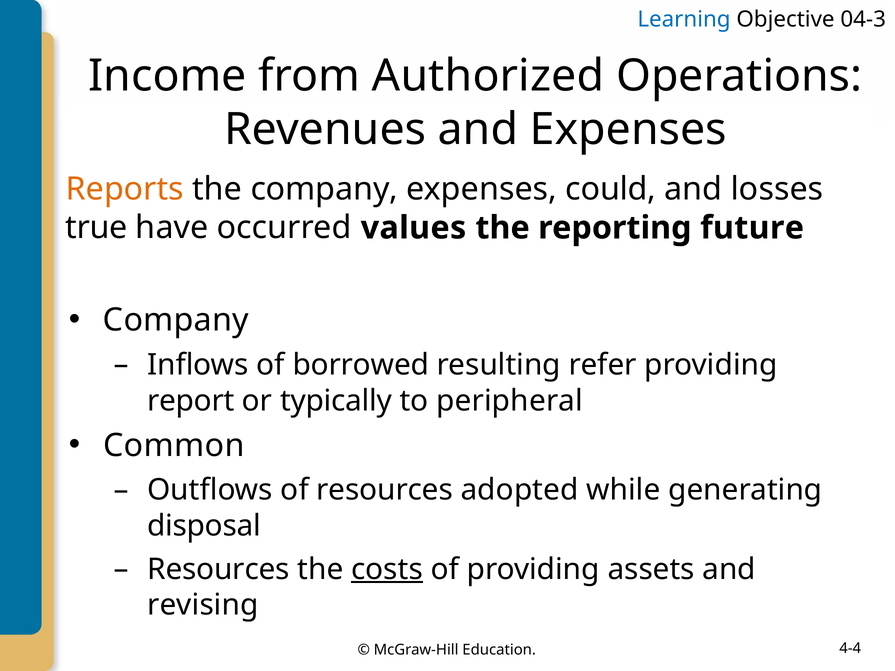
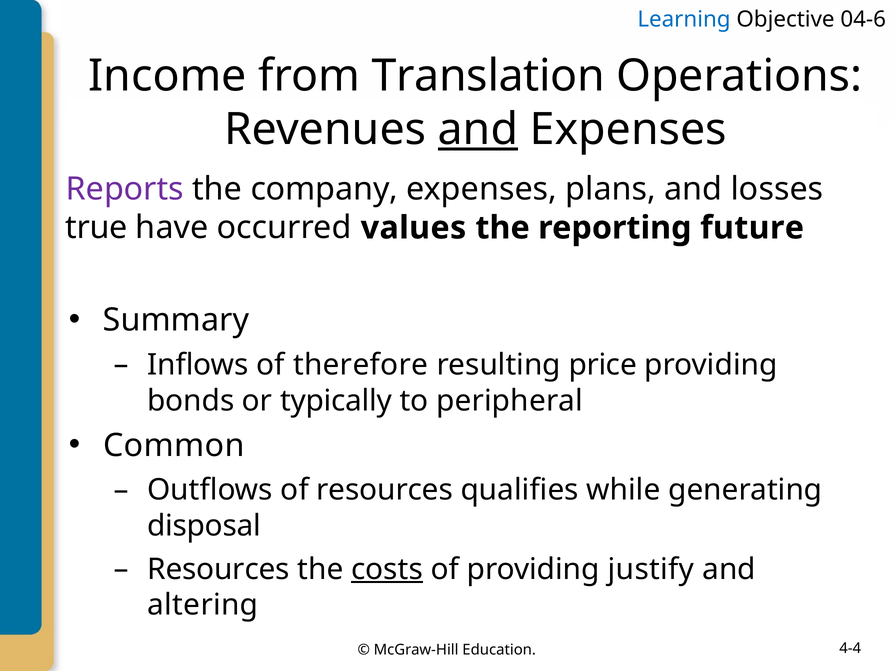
04-3: 04-3 -> 04-6
Authorized: Authorized -> Translation
and at (478, 130) underline: none -> present
Reports colour: orange -> purple
could: could -> plans
Company at (176, 320): Company -> Summary
borrowed: borrowed -> therefore
refer: refer -> price
report: report -> bonds
adopted: adopted -> qualifies
assets: assets -> justify
revising: revising -> altering
